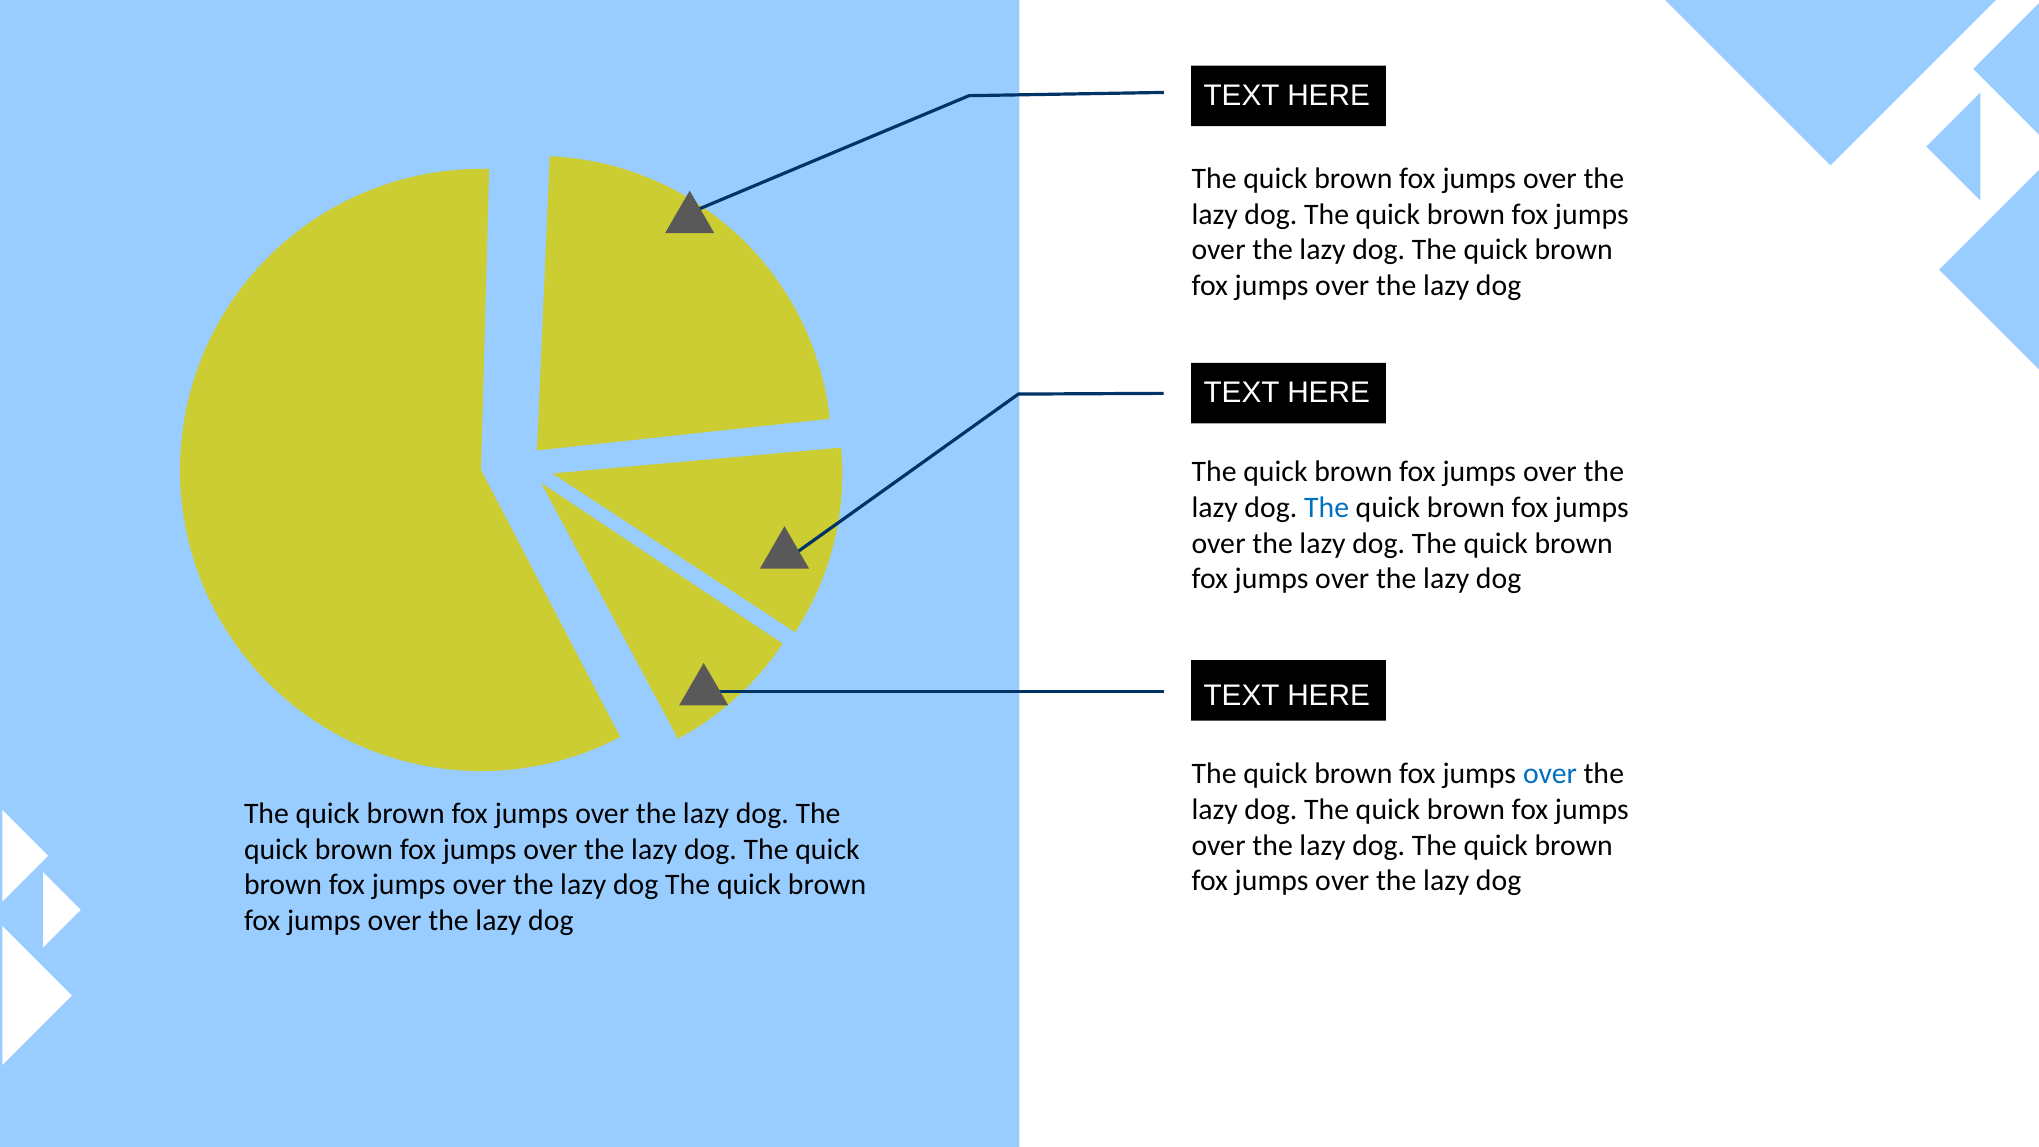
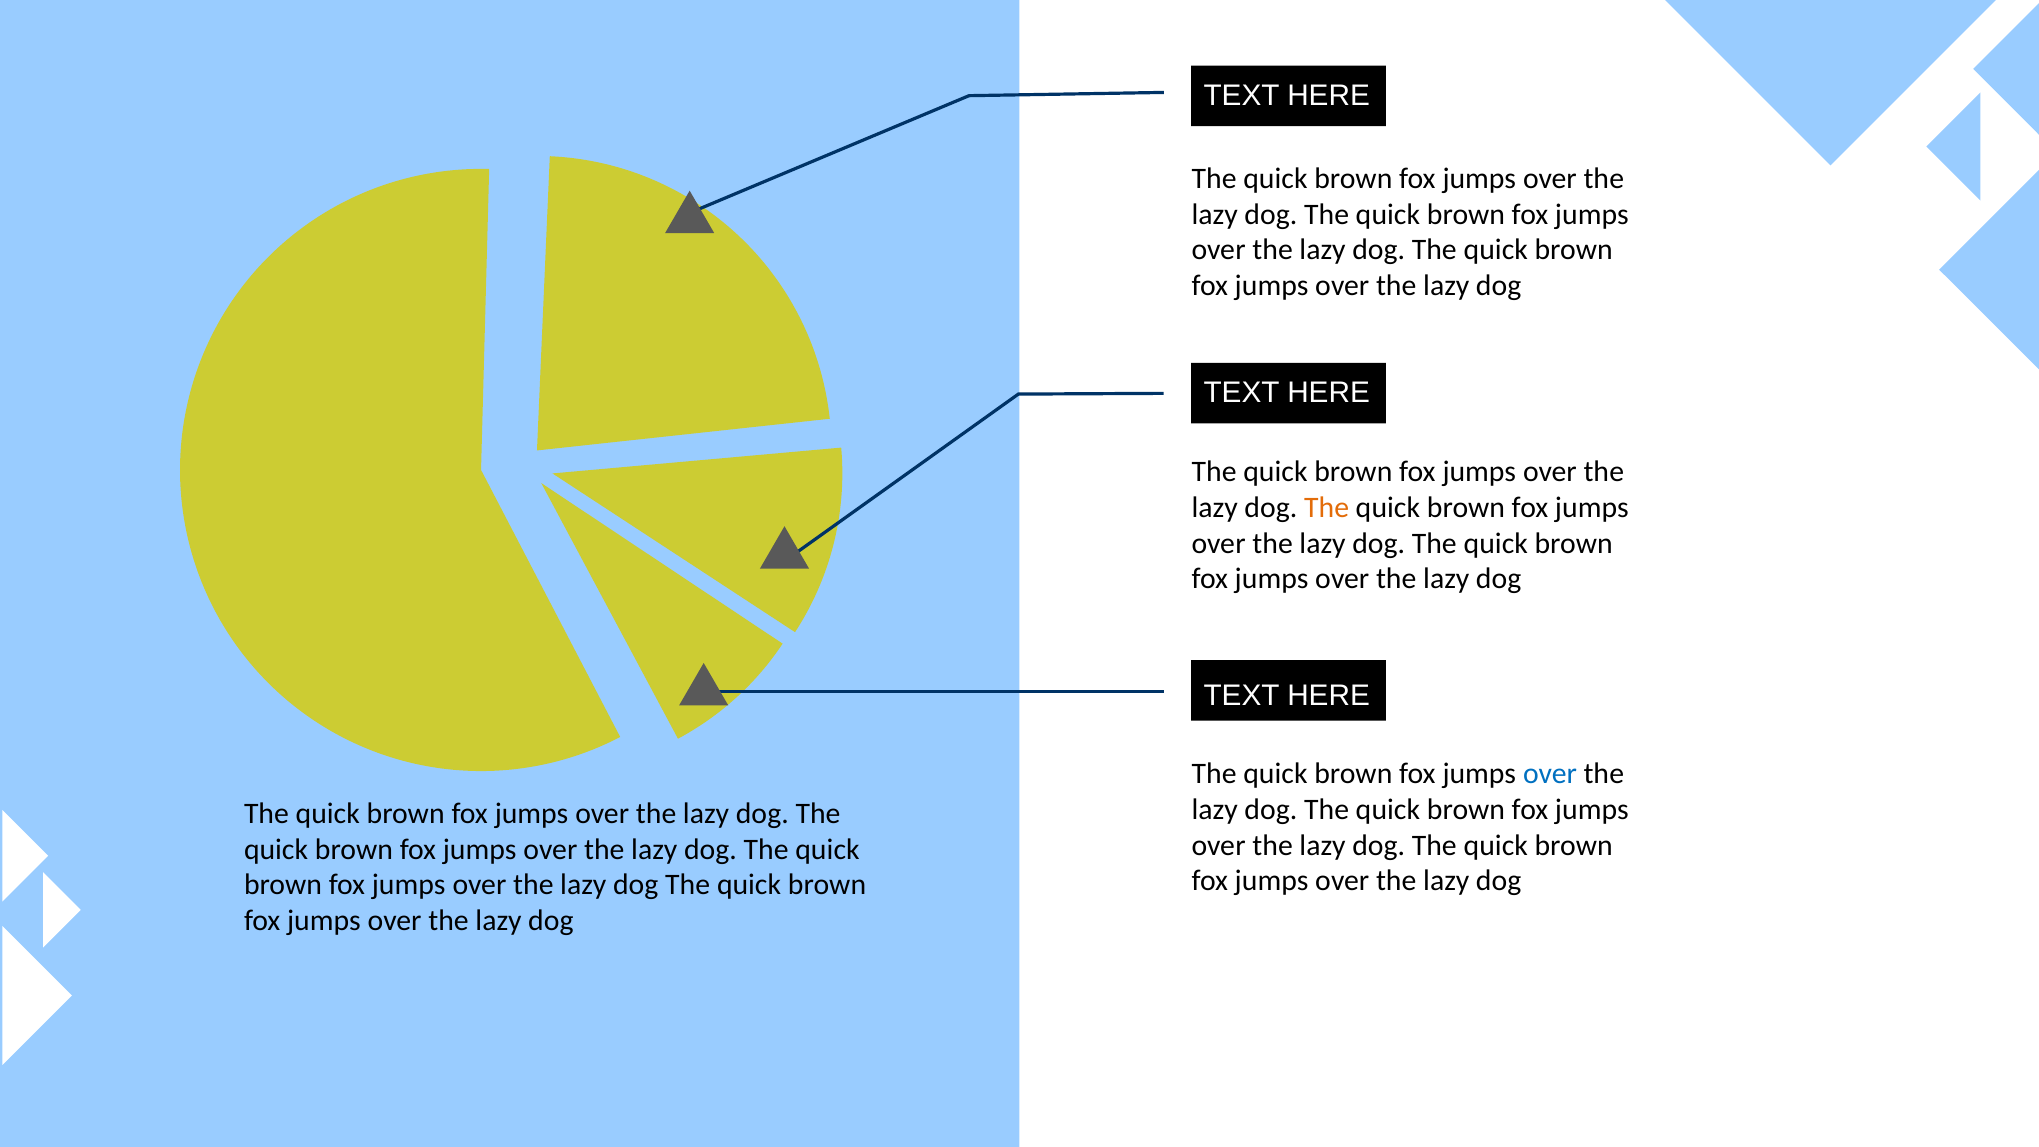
The at (1327, 508) colour: blue -> orange
